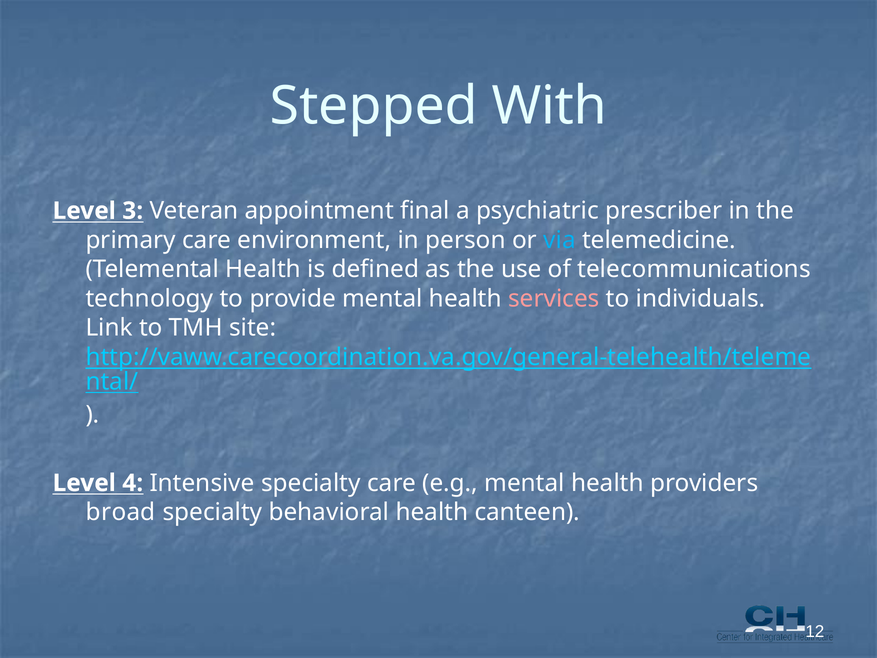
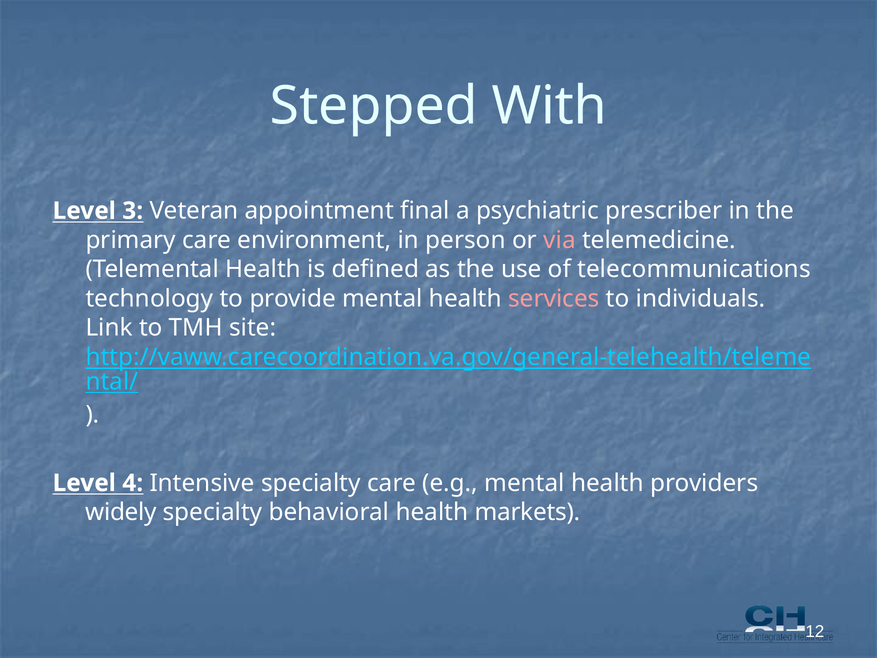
via colour: light blue -> pink
broad: broad -> widely
canteen: canteen -> markets
